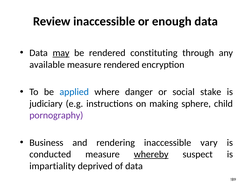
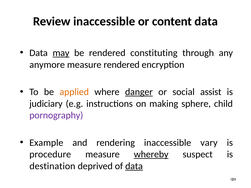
enough: enough -> content
available: available -> anymore
applied colour: blue -> orange
danger underline: none -> present
stake: stake -> assist
Business: Business -> Example
conducted: conducted -> procedure
impartiality: impartiality -> destination
data at (134, 166) underline: none -> present
